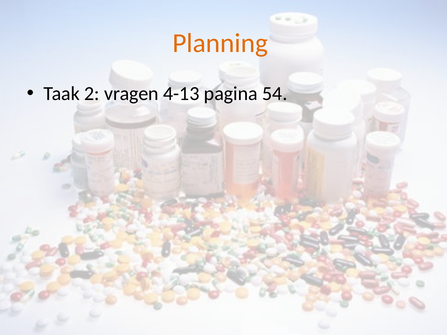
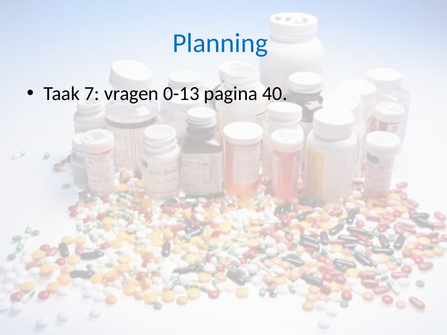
Planning colour: orange -> blue
2: 2 -> 7
4-13: 4-13 -> 0-13
54: 54 -> 40
